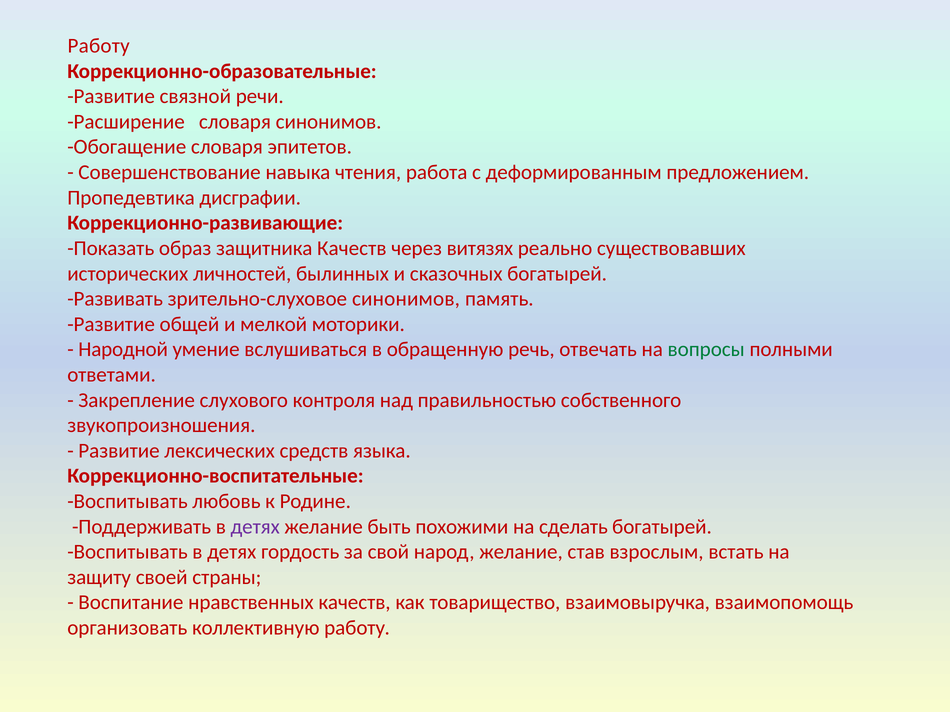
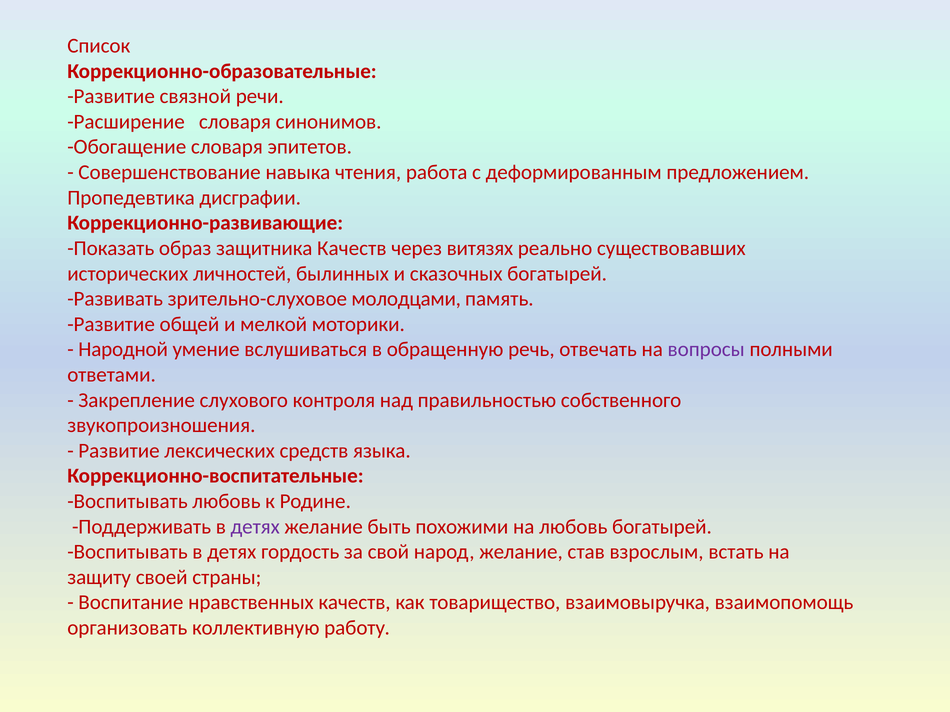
Работу at (99, 46): Работу -> Список
зрительно-слуховое синонимов: синонимов -> молодцами
вопросы colour: green -> purple
на сделать: сделать -> любовь
